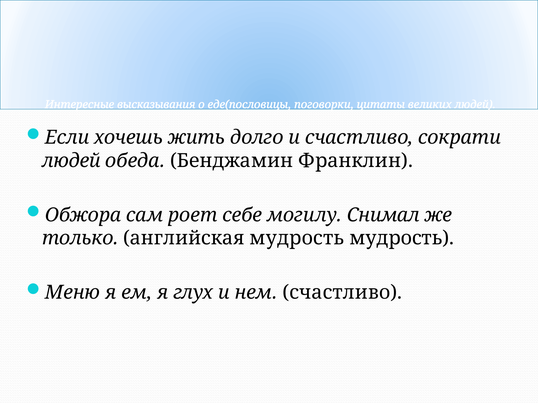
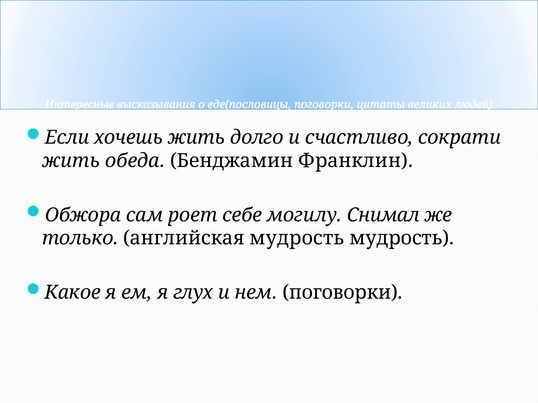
людей at (71, 161): людей -> жить
Меню: Меню -> Какое
нем счастливо: счастливо -> поговорки
